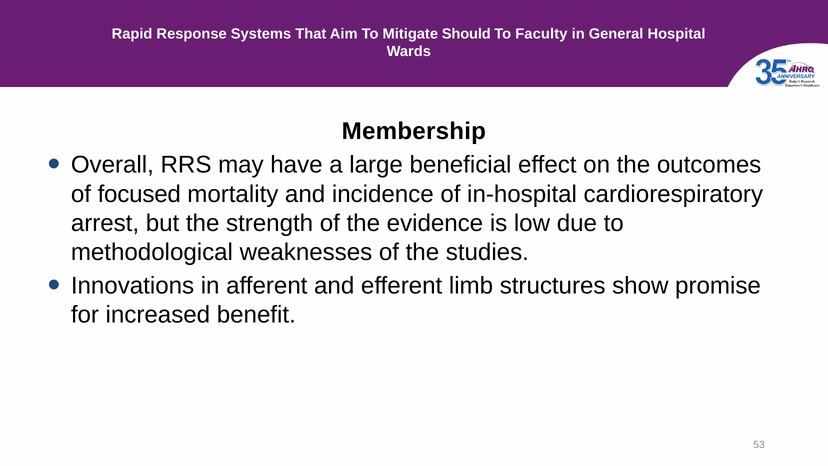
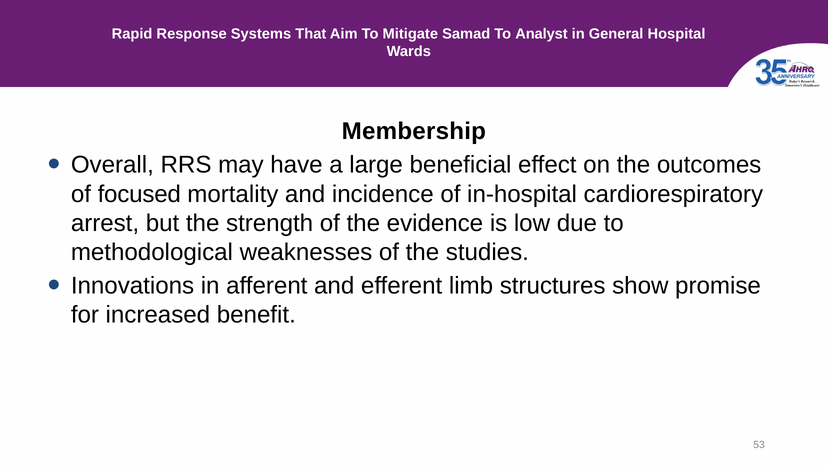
Should: Should -> Samad
Faculty: Faculty -> Analyst
